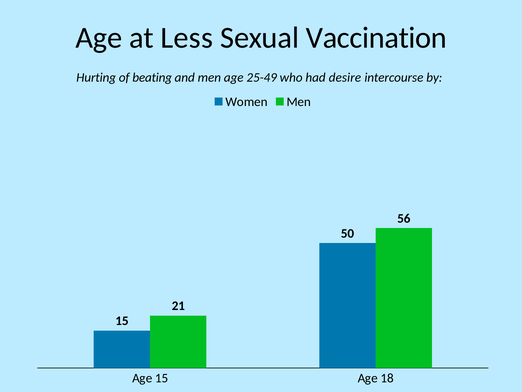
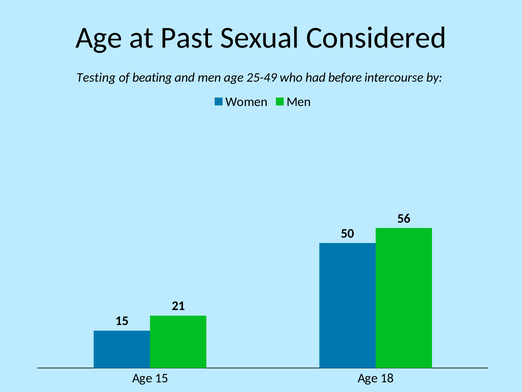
Less: Less -> Past
Vaccination: Vaccination -> Considered
Hurting: Hurting -> Testing
desire: desire -> before
